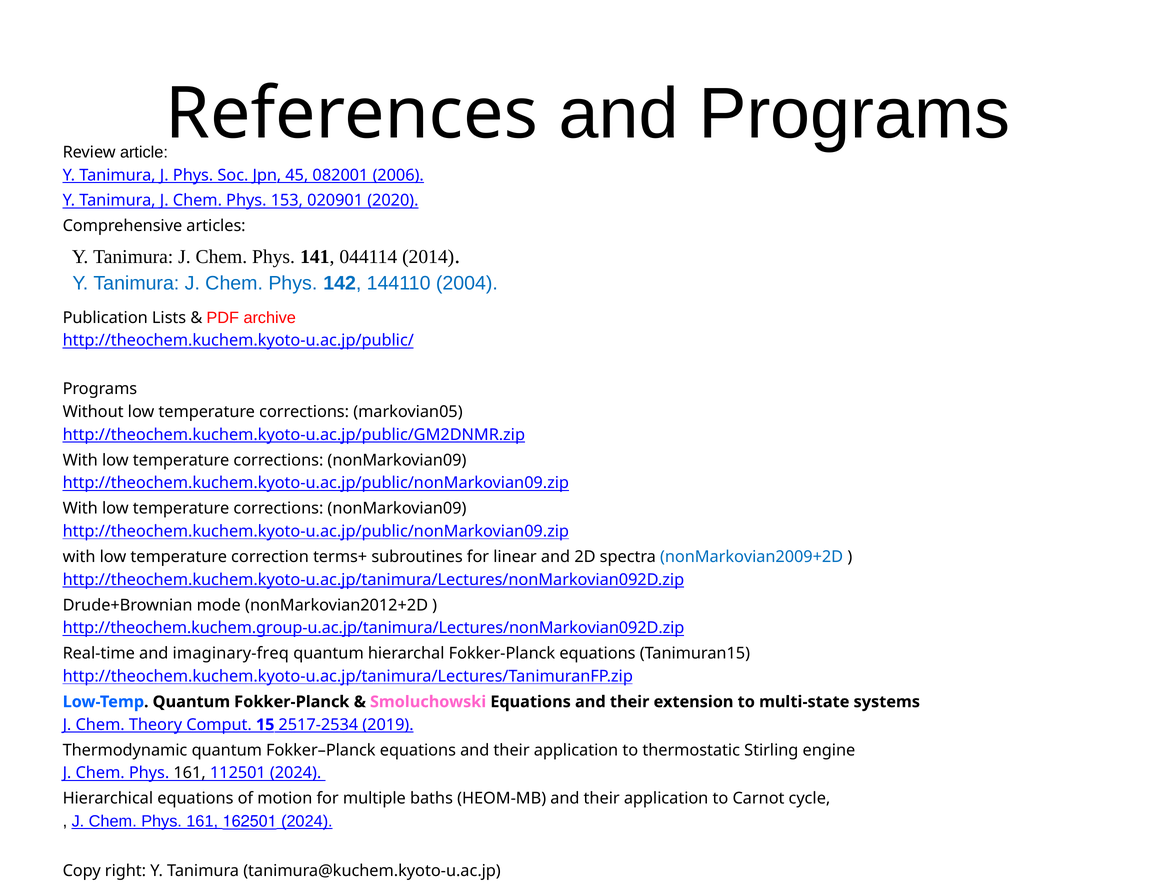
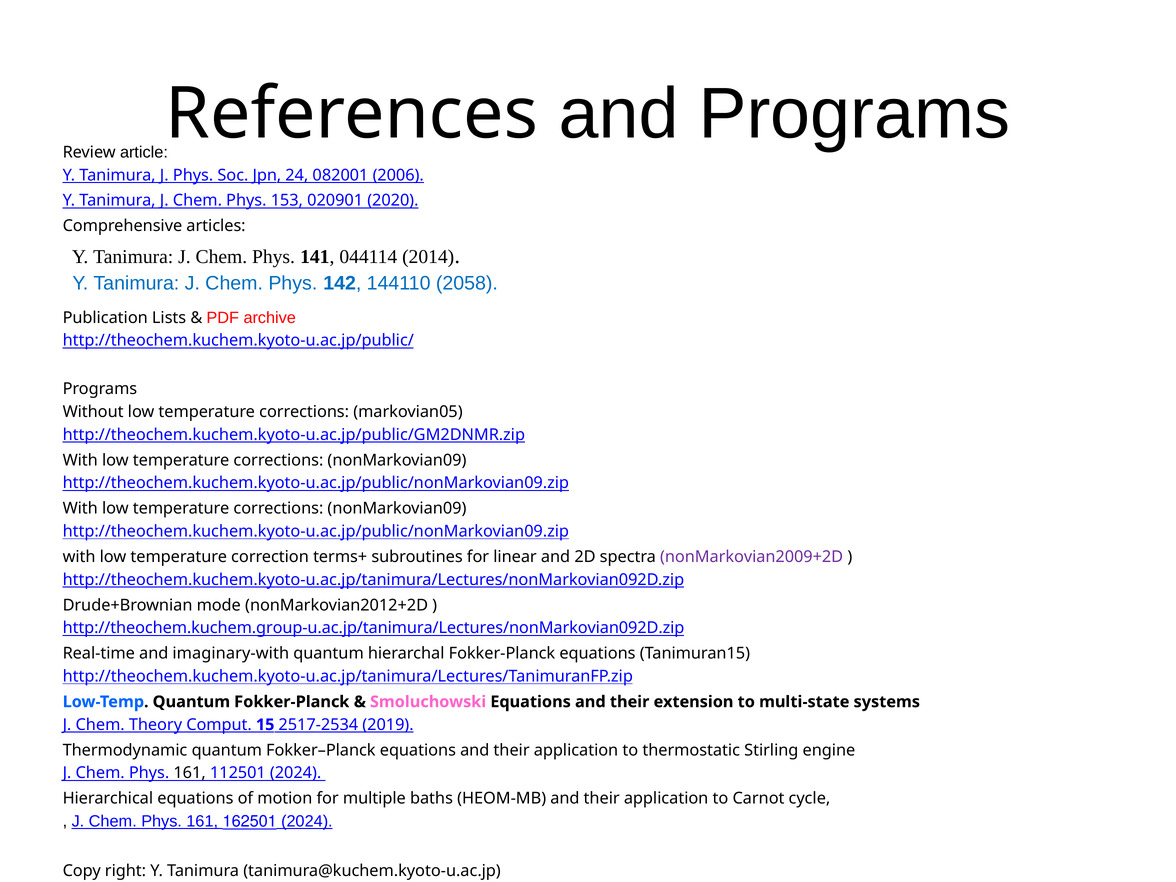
45: 45 -> 24
2004: 2004 -> 2058
nonMarkovian2009+2D colour: blue -> purple
imaginary-freq: imaginary-freq -> imaginary-with
